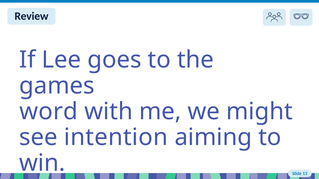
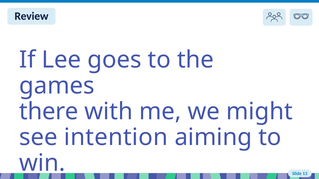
word: word -> there
